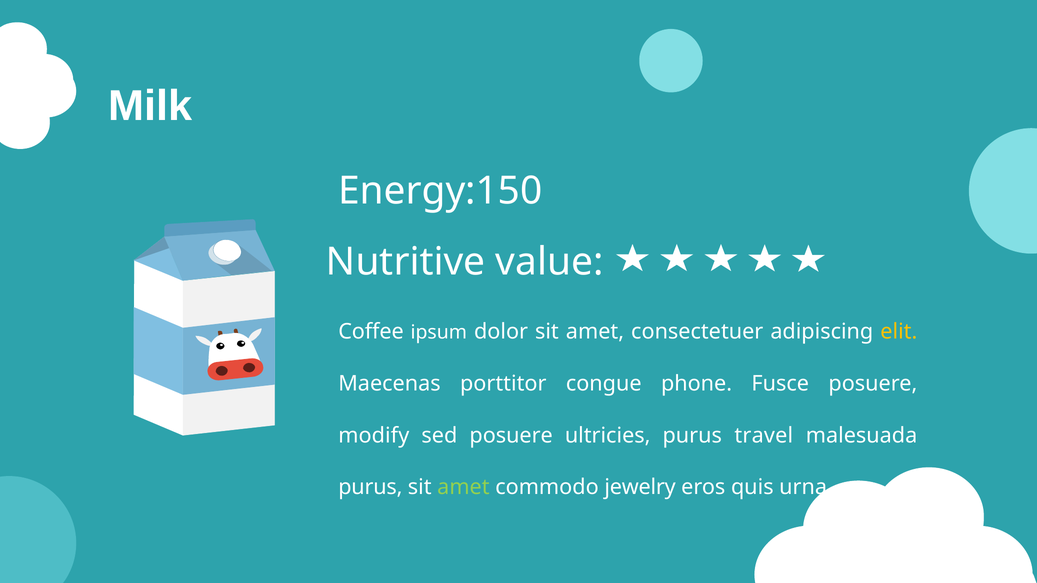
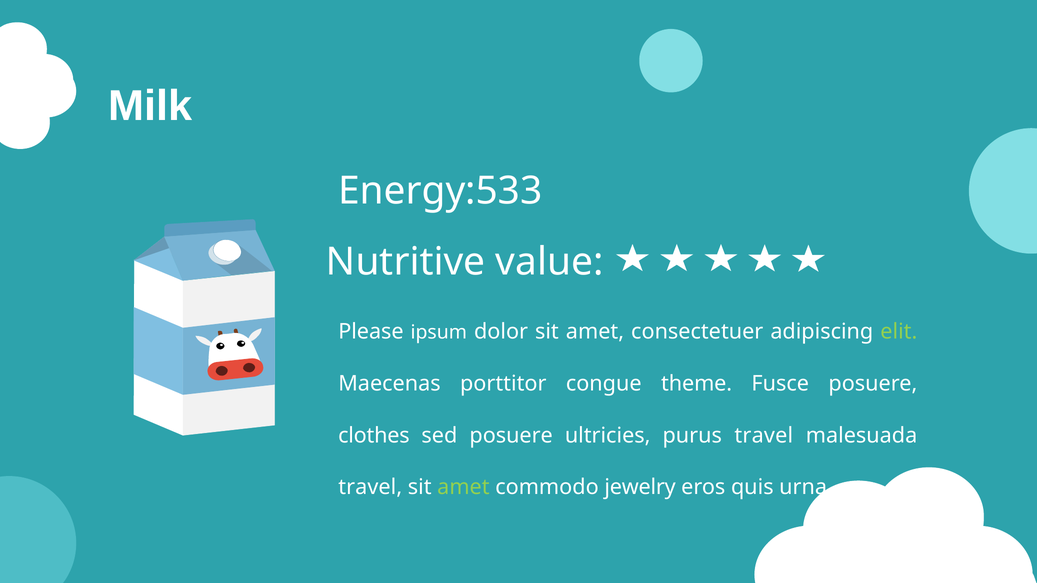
Energy:150: Energy:150 -> Energy:533
Coffee: Coffee -> Please
elit colour: yellow -> light green
phone: phone -> theme
modify: modify -> clothes
purus at (370, 488): purus -> travel
